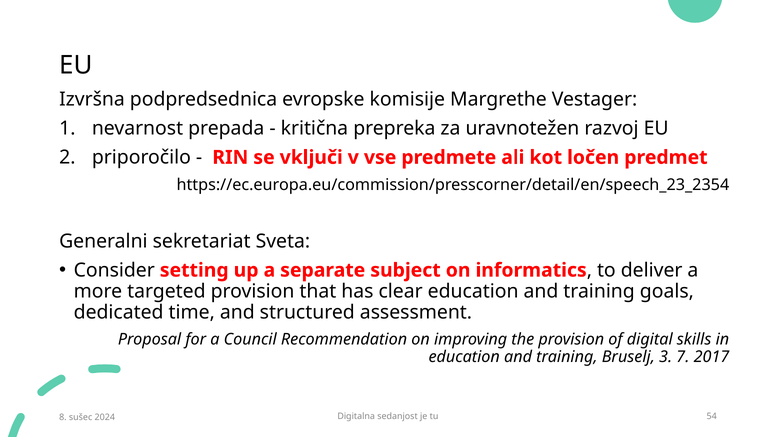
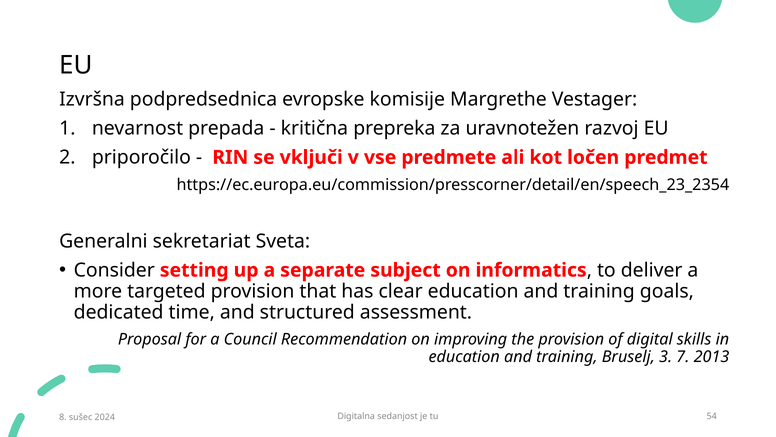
2017: 2017 -> 2013
